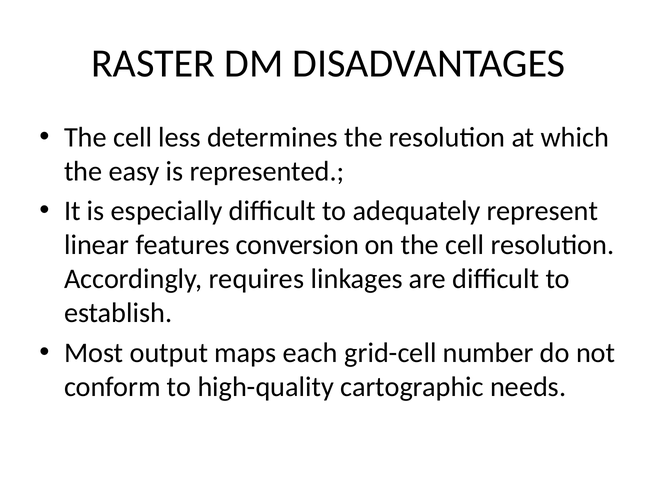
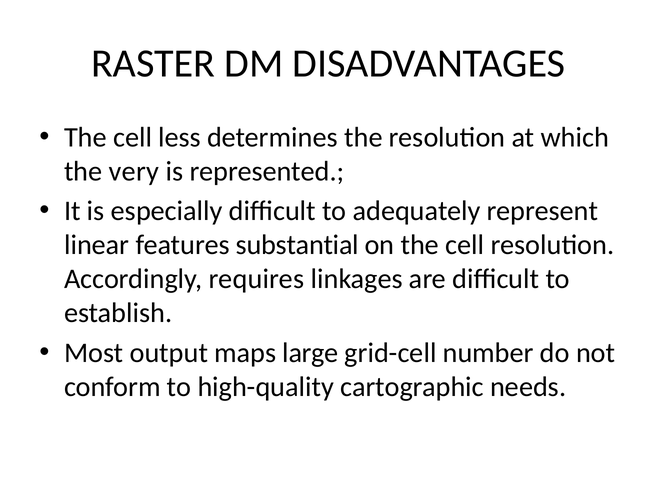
easy: easy -> very
conversion: conversion -> substantial
each: each -> large
